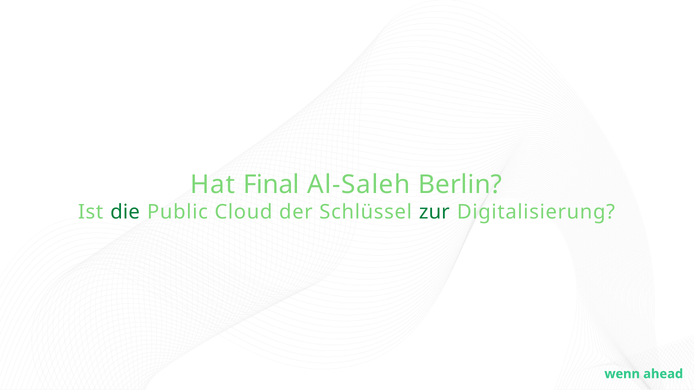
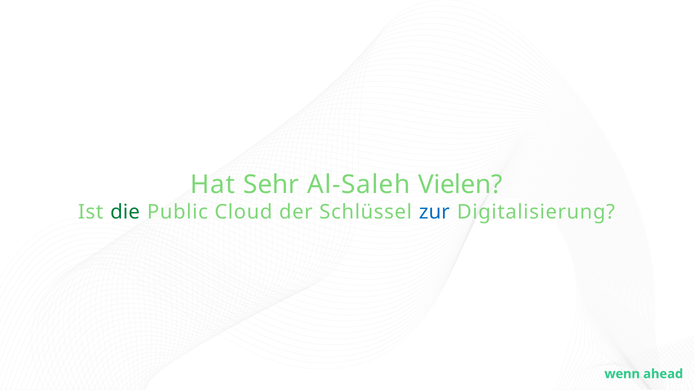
Final: Final -> Sehr
Berlin: Berlin -> Vielen
zur colour: green -> blue
